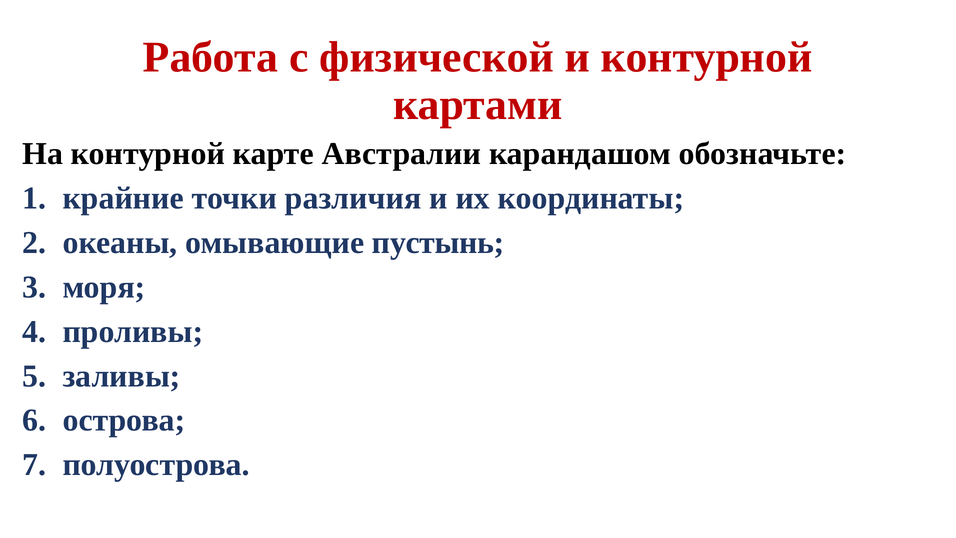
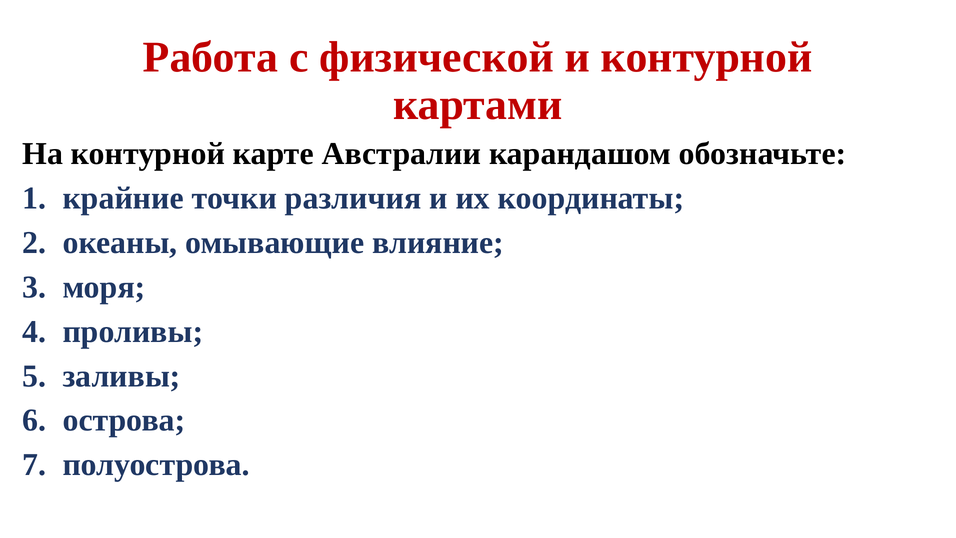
пустынь: пустынь -> влияние
